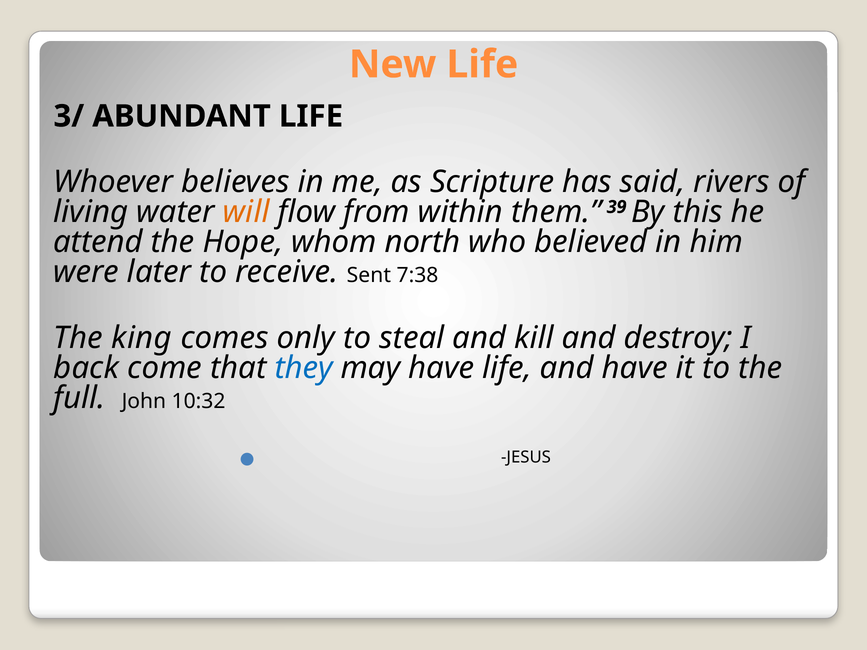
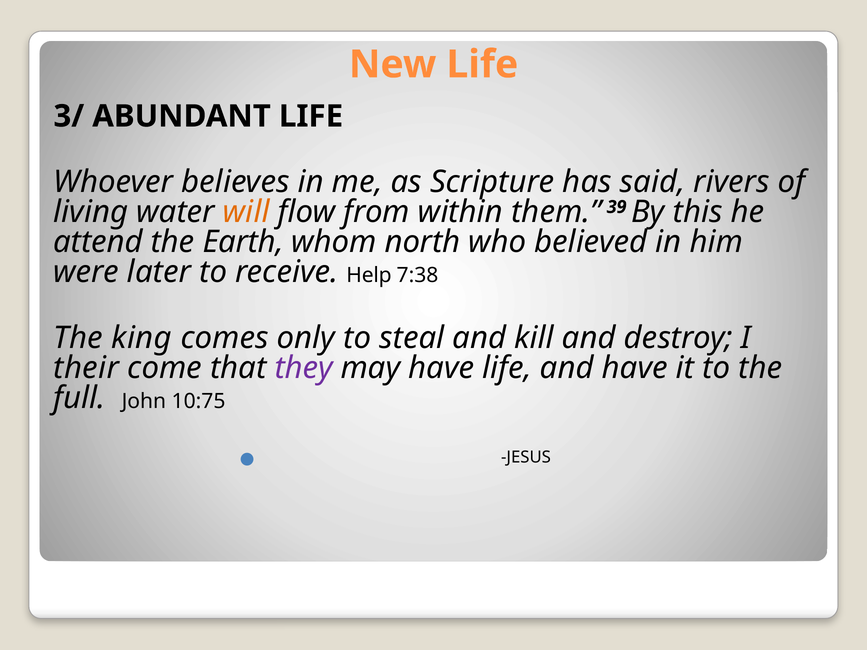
Hope: Hope -> Earth
Sent: Sent -> Help
back: back -> their
they colour: blue -> purple
10:32: 10:32 -> 10:75
